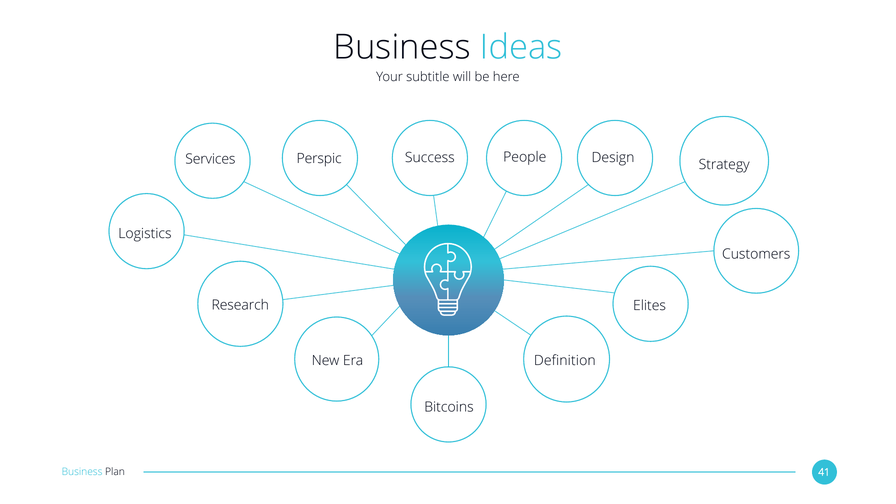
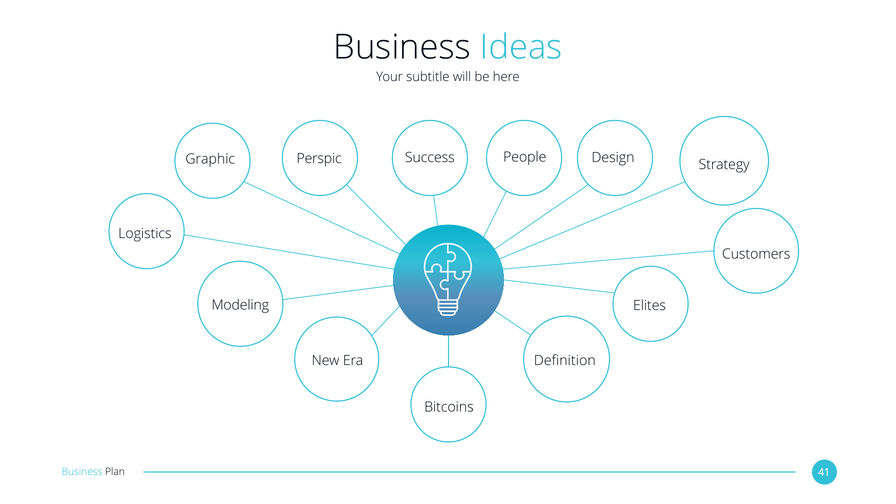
Services: Services -> Graphic
Research: Research -> Modeling
